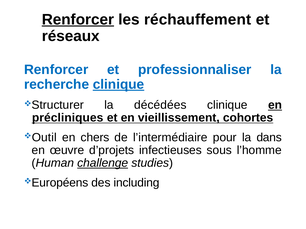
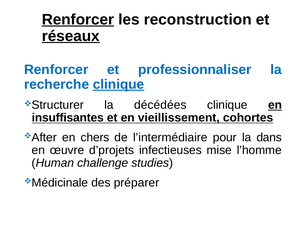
réchauffement: réchauffement -> reconstruction
réseaux underline: none -> present
précliniques: précliniques -> insuffisantes
Outil: Outil -> After
sous: sous -> mise
challenge underline: present -> none
Européens: Européens -> Médicinale
including: including -> préparer
